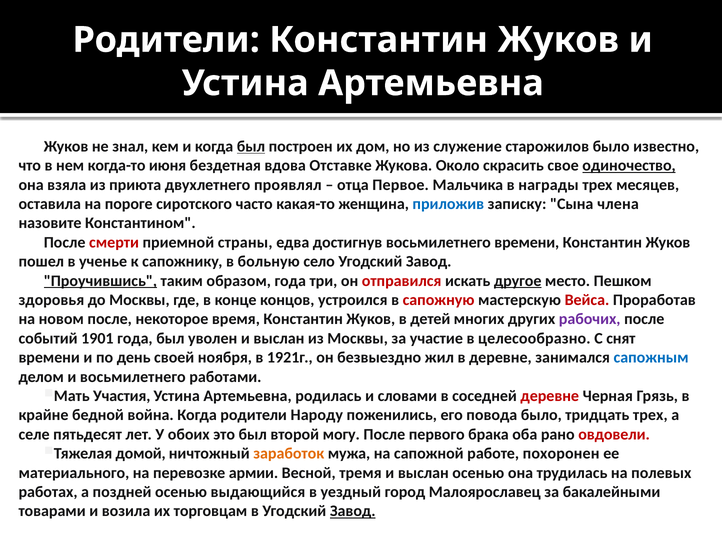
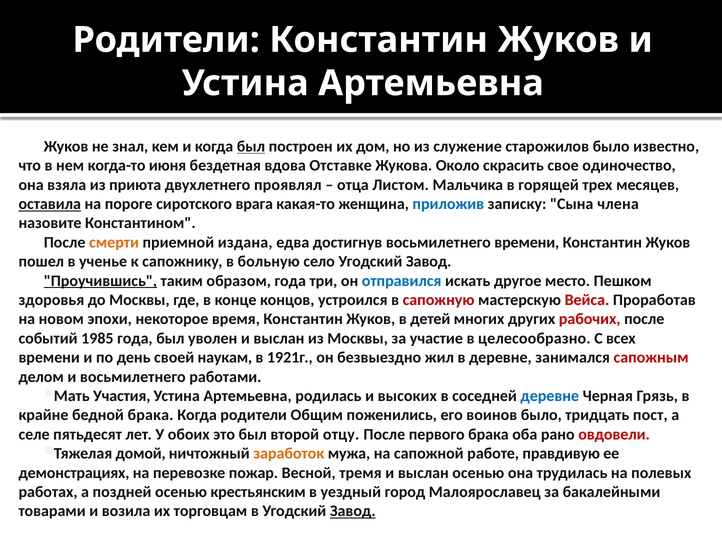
одиночество underline: present -> none
Первое: Первое -> Листом
награды: награды -> горящей
оставила underline: none -> present
часто: часто -> врага
смерти colour: red -> orange
страны: страны -> издана
отправился colour: red -> blue
другое underline: present -> none
новом после: после -> эпохи
рабочих colour: purple -> red
1901: 1901 -> 1985
снят: снят -> всех
ноября: ноября -> наукам
сапожным colour: blue -> red
словами: словами -> высоких
деревне at (550, 396) colour: red -> blue
бедной война: война -> брака
Народу: Народу -> Общим
повода: повода -> воинов
тридцать трех: трех -> пост
могу: могу -> отцу
похоронен: похоронен -> правдивую
материального: материального -> демонстрациях
армии: армии -> пожар
выдающийся: выдающийся -> крестьянским
